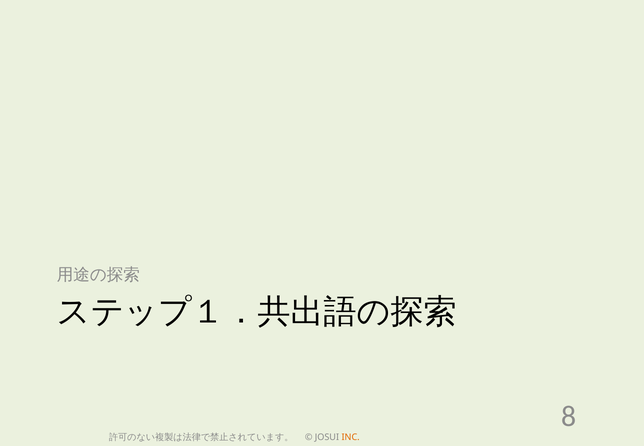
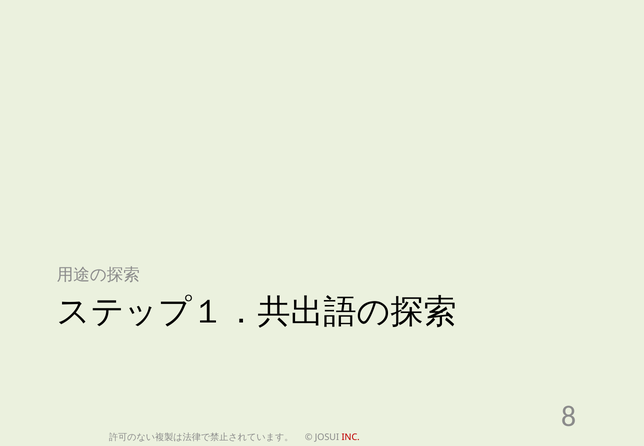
INC colour: orange -> red
